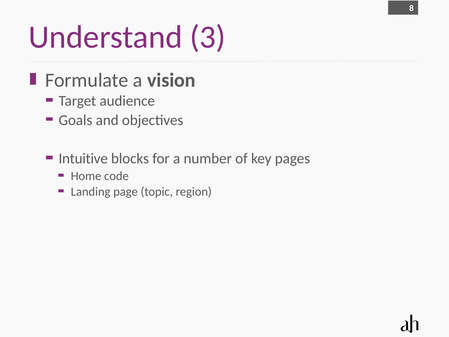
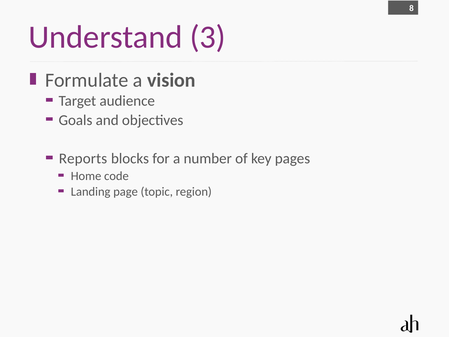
Intuitive: Intuitive -> Reports
